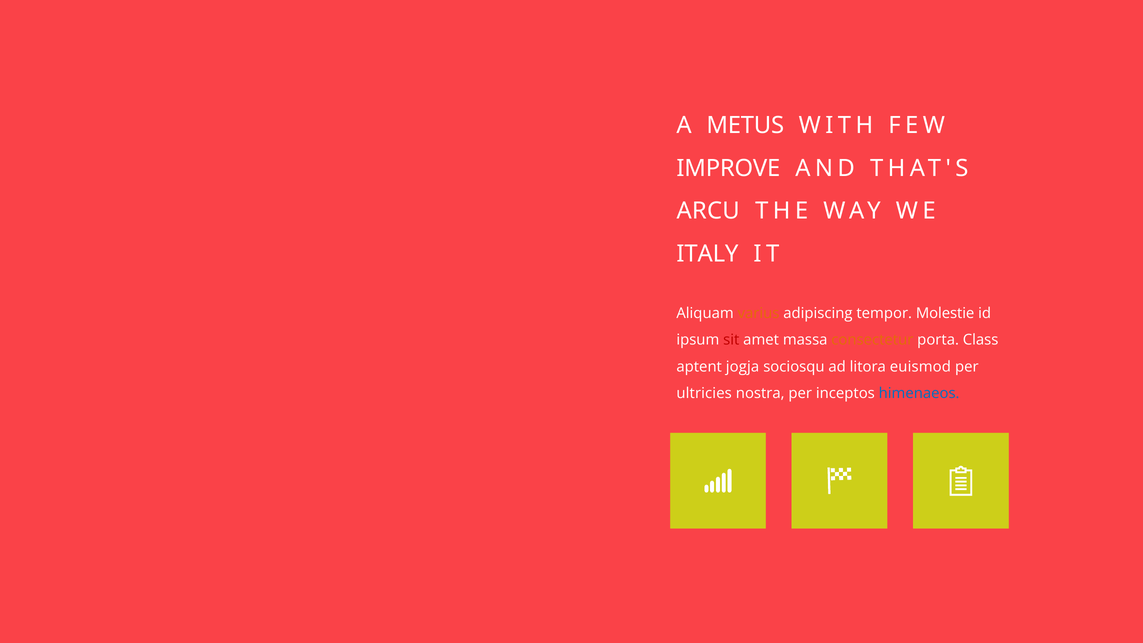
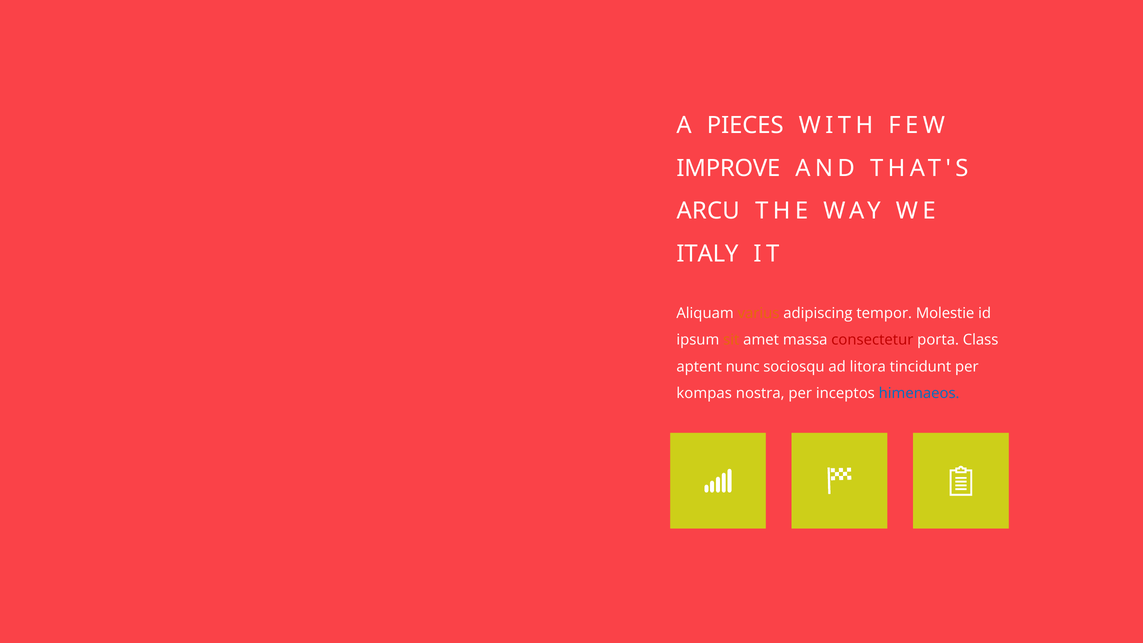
METUS: METUS -> PIECES
sit colour: red -> orange
consectetur colour: orange -> red
jogja: jogja -> nunc
euismod: euismod -> tincidunt
ultricies: ultricies -> kompas
